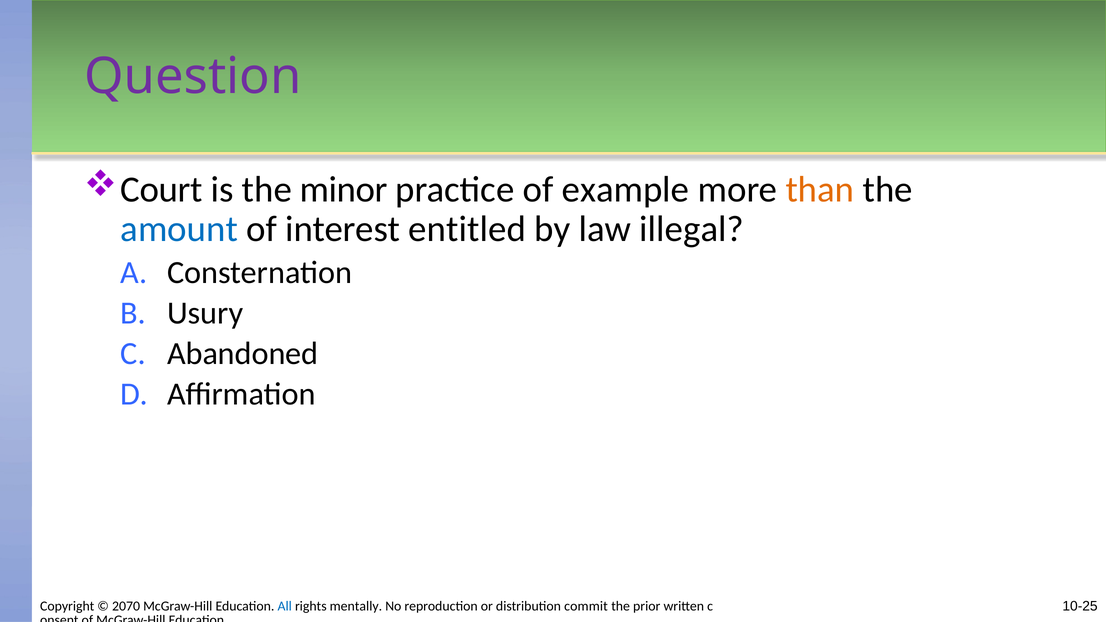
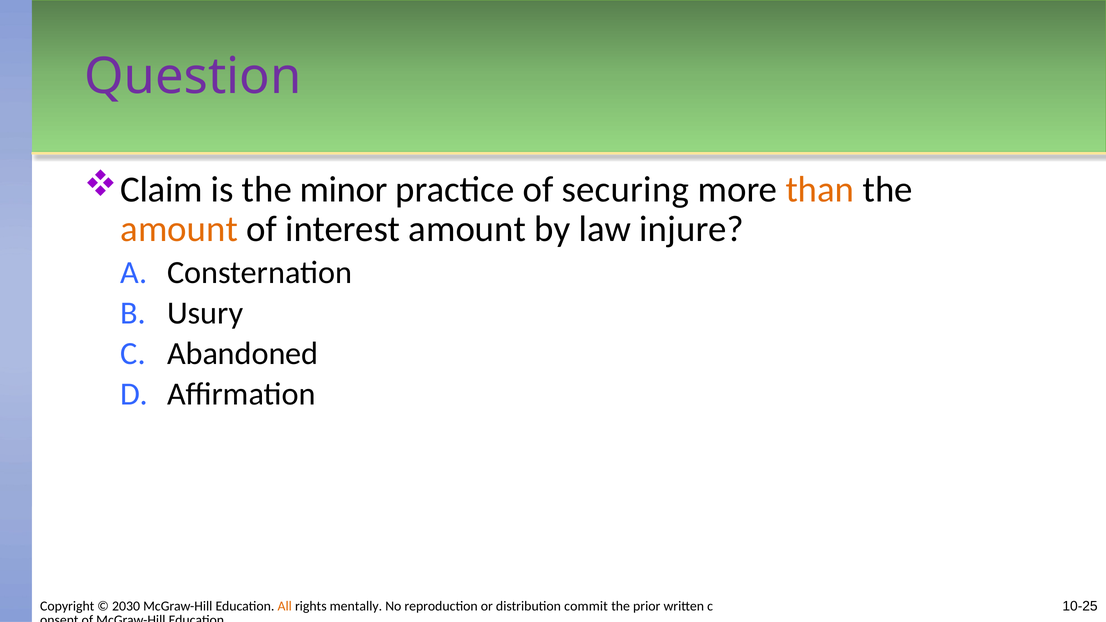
Court: Court -> Claim
example: example -> securing
amount at (179, 229) colour: blue -> orange
interest entitled: entitled -> amount
illegal: illegal -> injure
2070: 2070 -> 2030
All colour: blue -> orange
